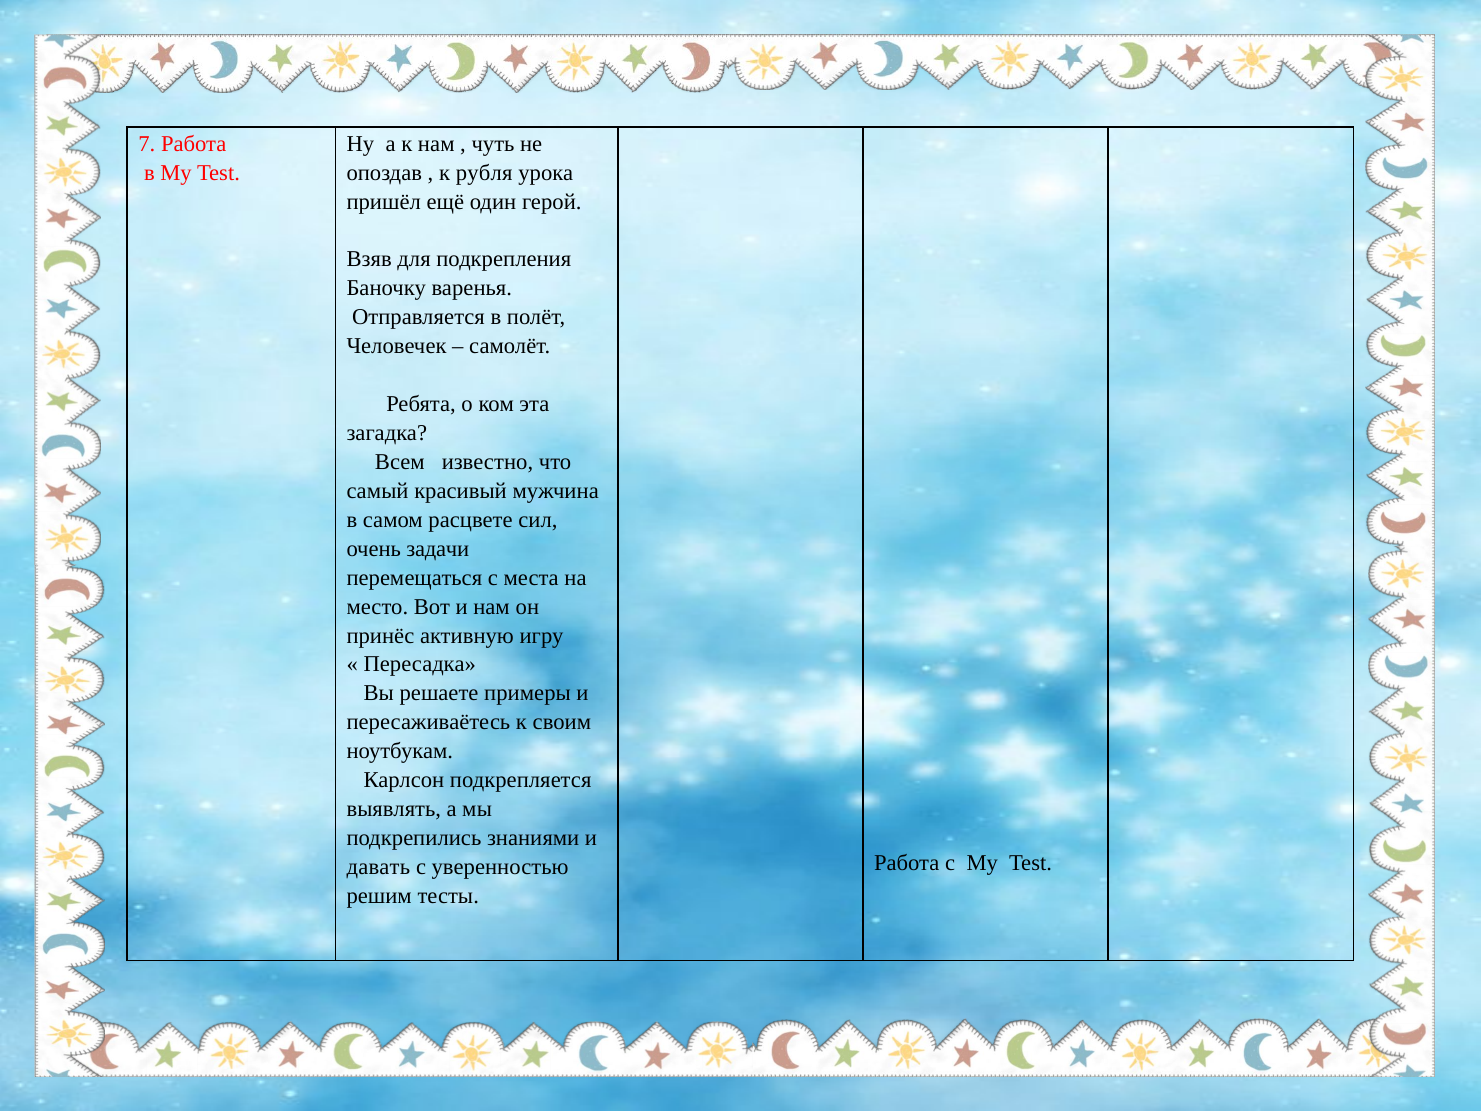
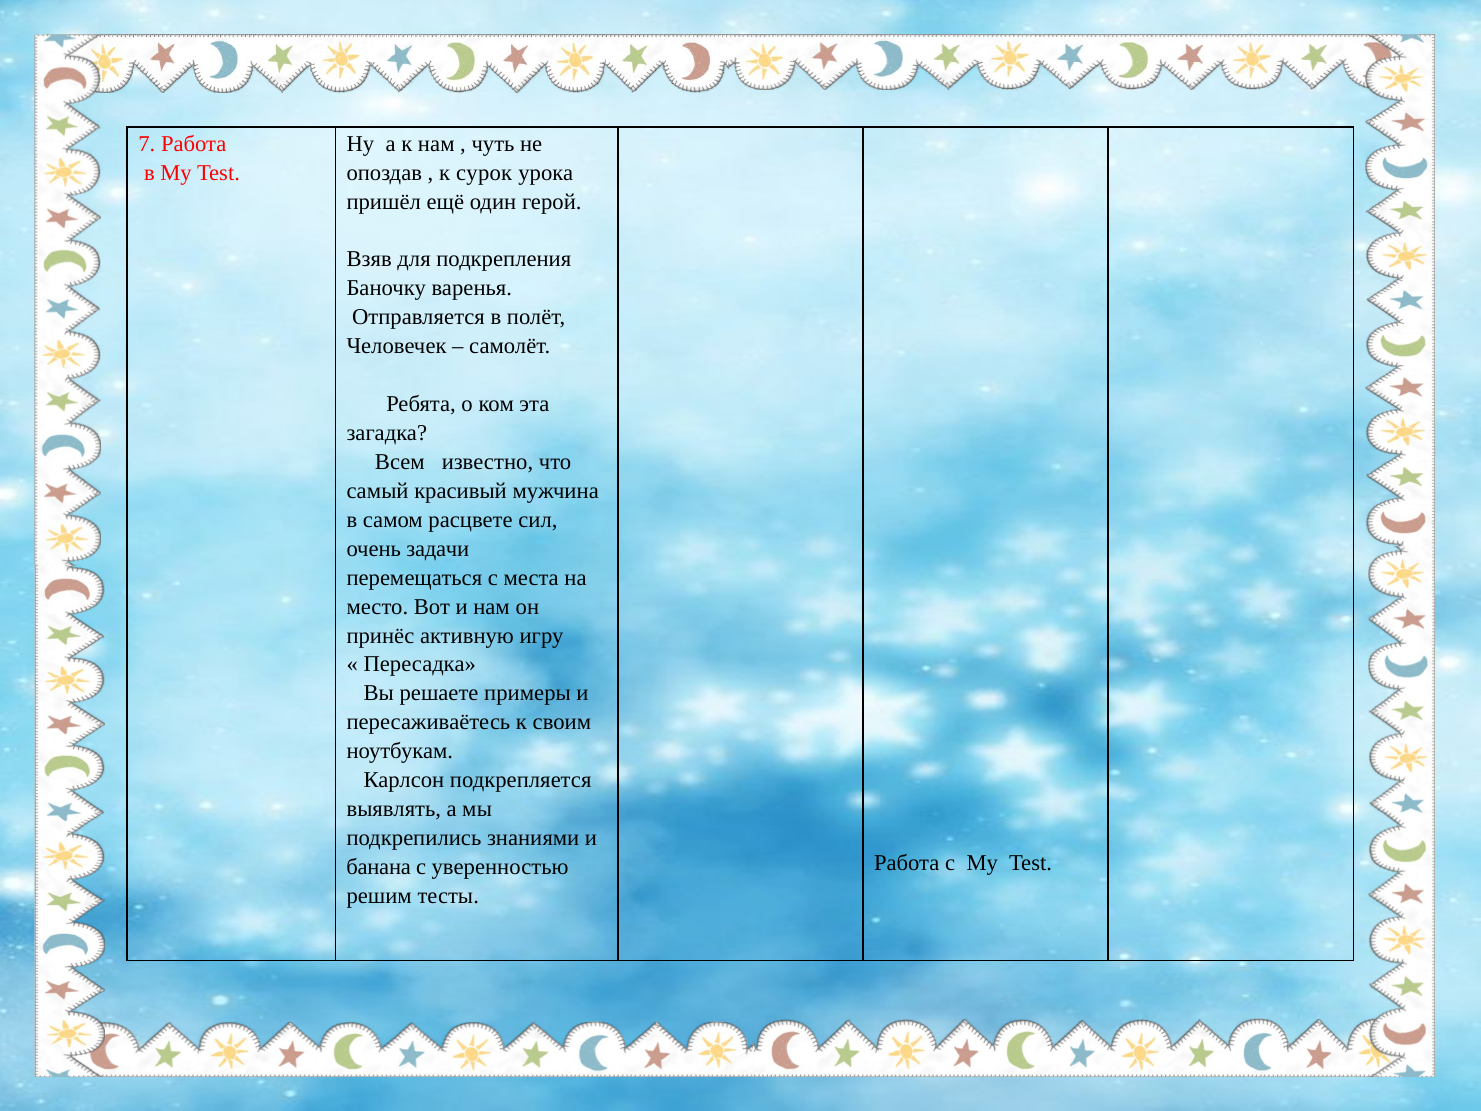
рубля: рубля -> сурок
давать: давать -> банана
